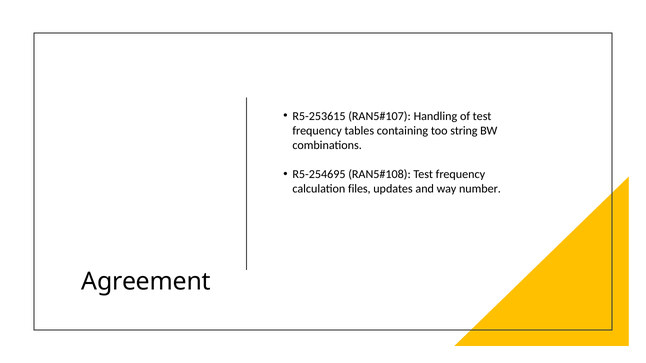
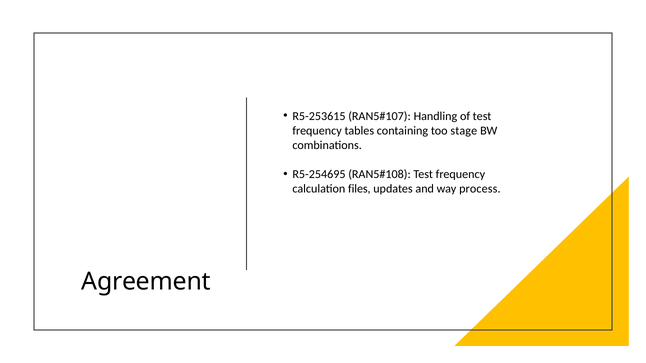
string: string -> stage
number: number -> process
